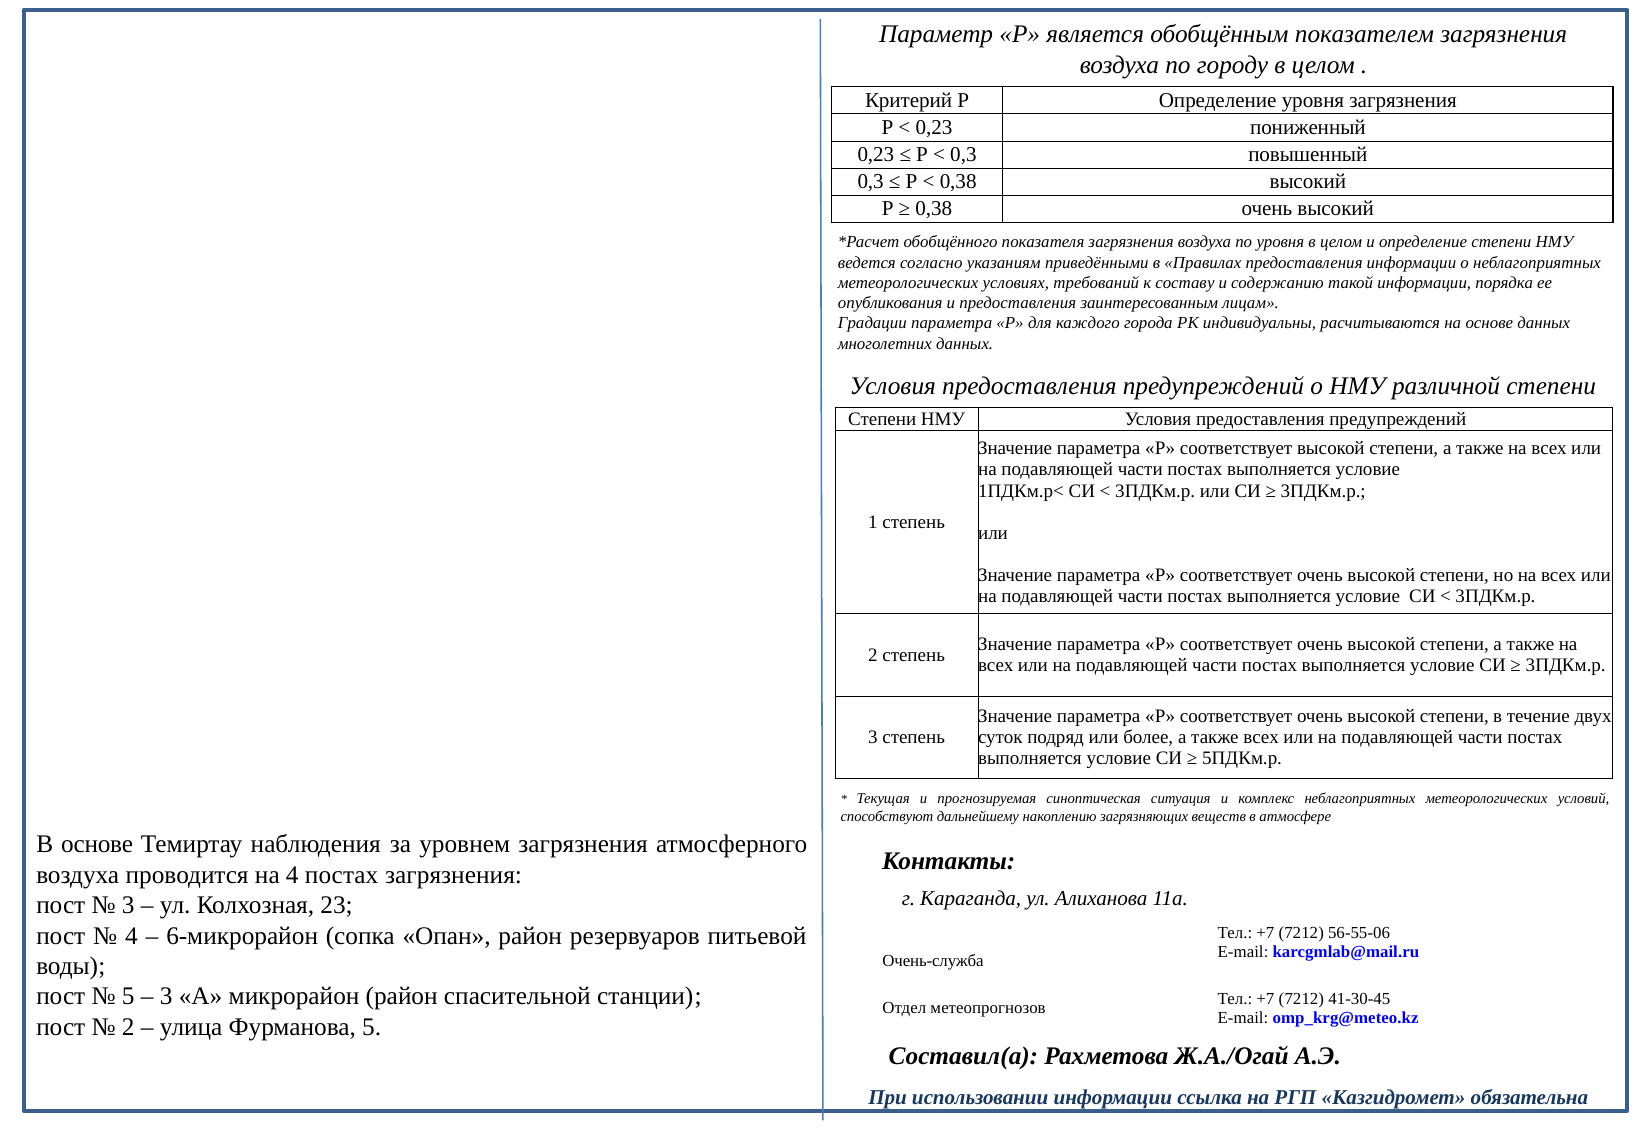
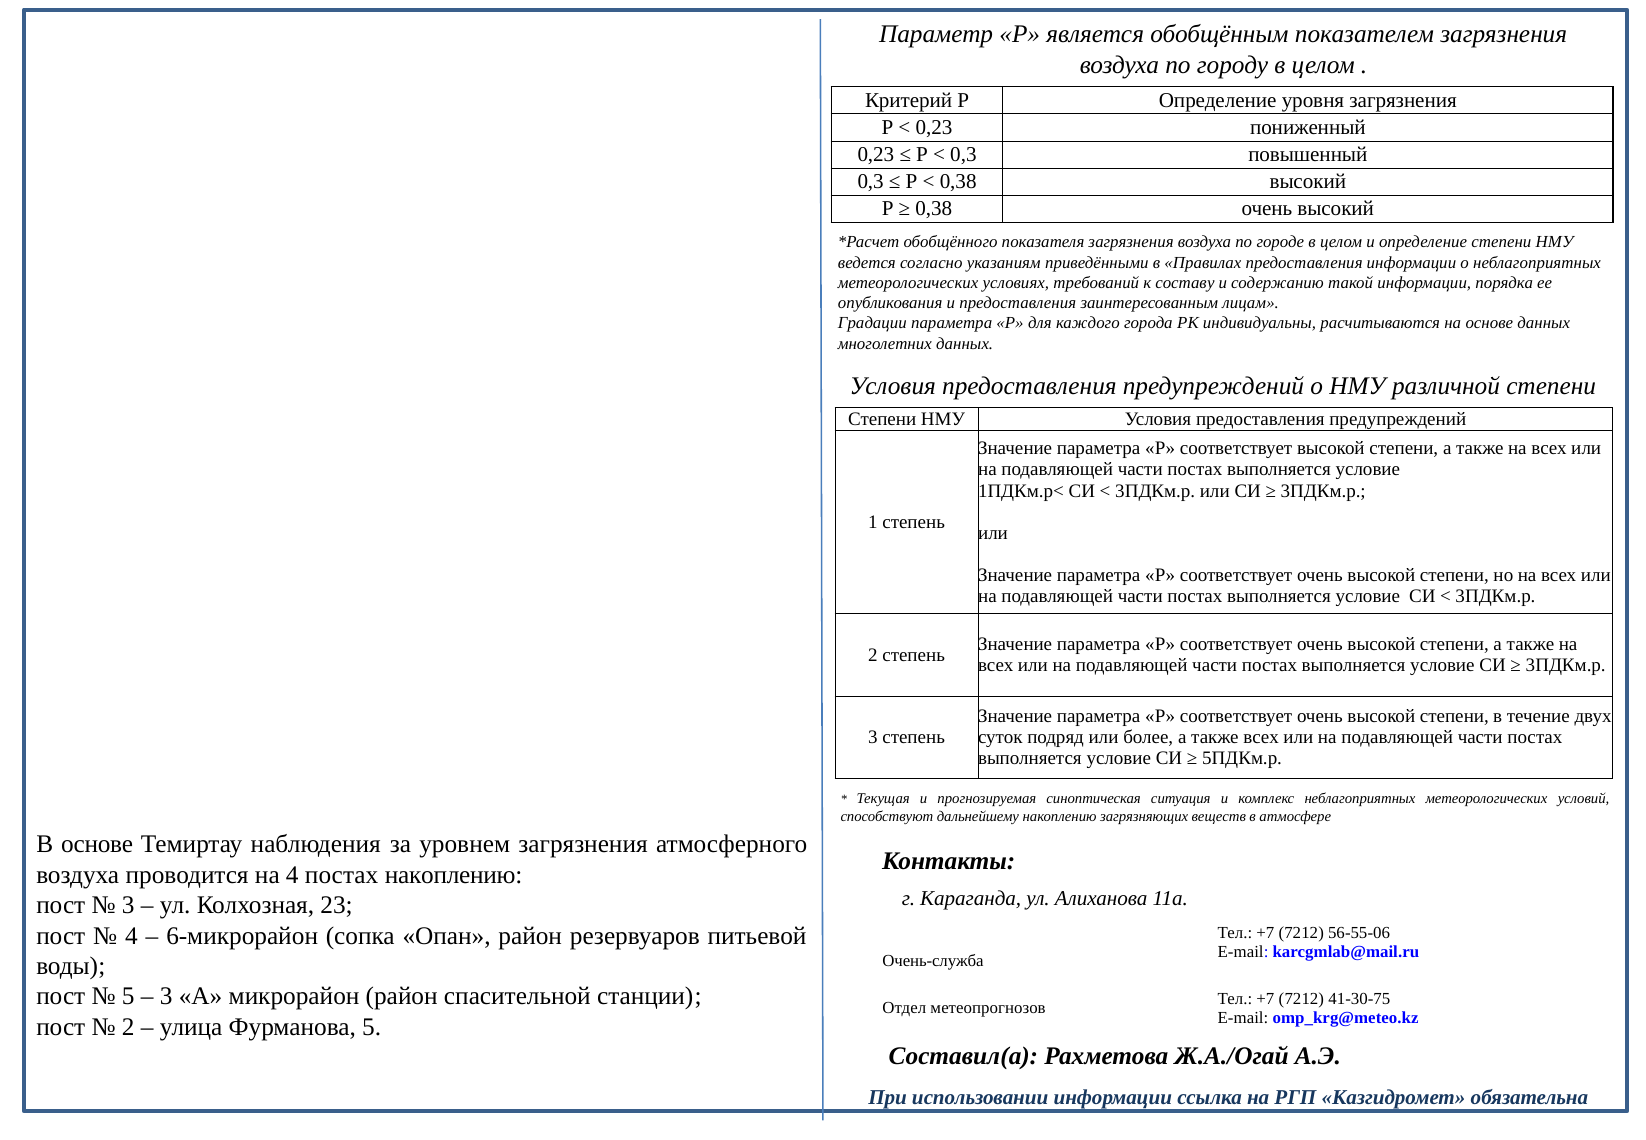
по уровня: уровня -> городе
постах загрязнения: загрязнения -> накоплению
41-30-45: 41-30-45 -> 41-30-75
